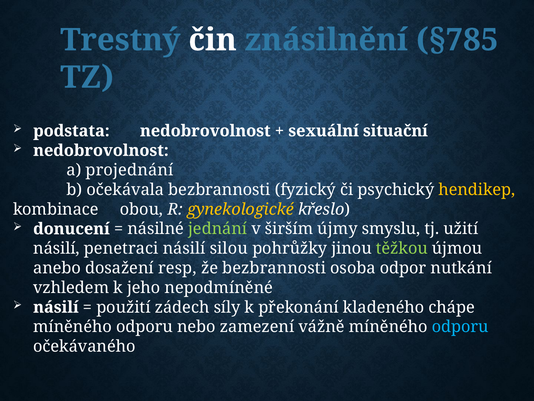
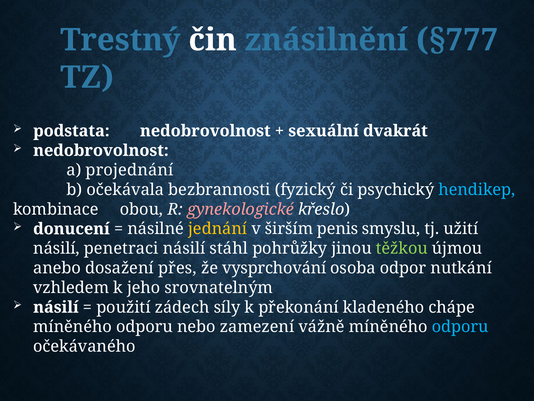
§785: §785 -> §777
situační: situační -> dvakrát
hendikep colour: yellow -> light blue
gynekologické colour: yellow -> pink
jednání colour: light green -> yellow
újmy: újmy -> penis
silou: silou -> stáhl
resp: resp -> přes
že bezbrannosti: bezbrannosti -> vysprchování
nepodmíněné: nepodmíněné -> srovnatelným
